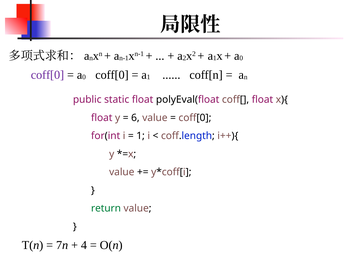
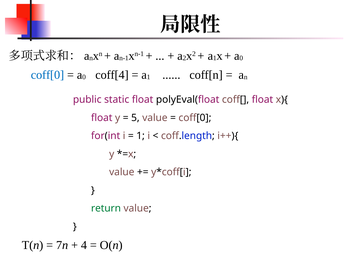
coff[0 at (47, 75) colour: purple -> blue
coff[0 at (112, 75): coff[0 -> coff[4
6: 6 -> 5
